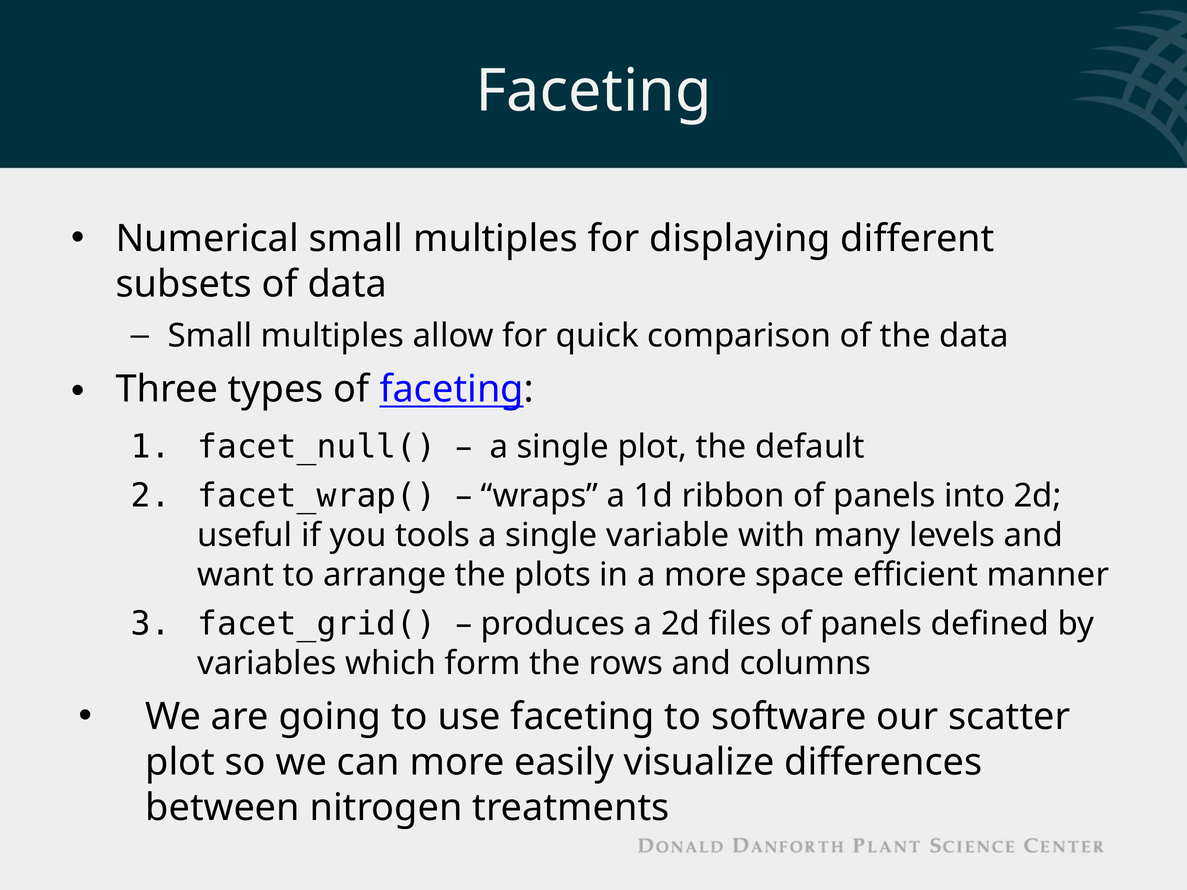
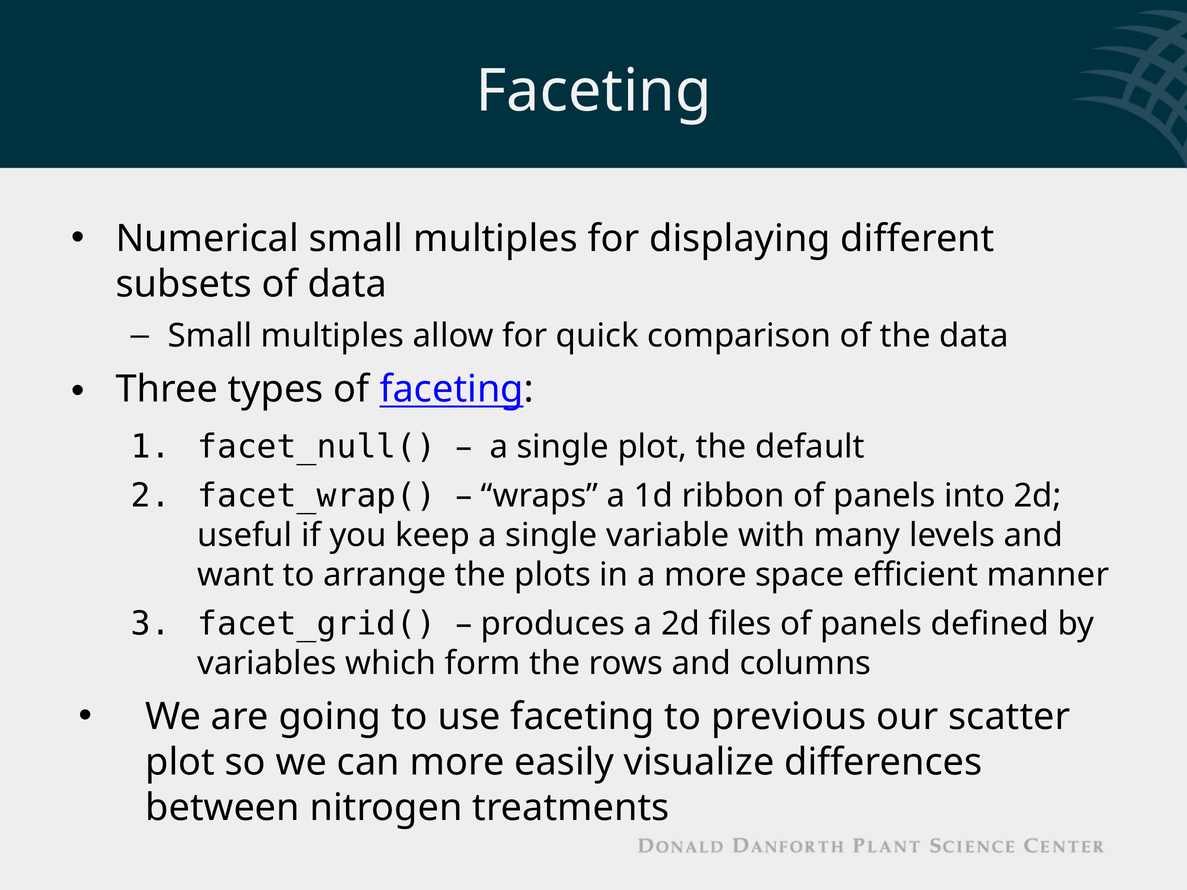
tools: tools -> keep
software: software -> previous
